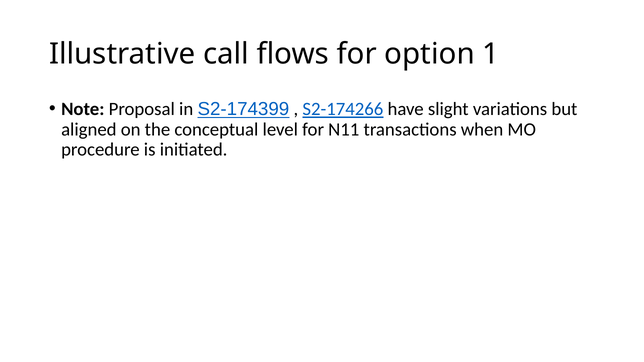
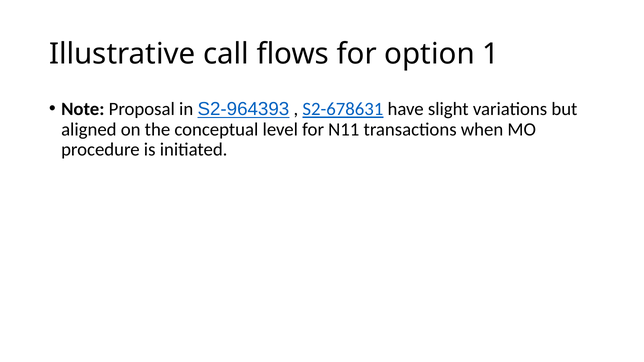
S2-174399: S2-174399 -> S2-964393
S2-174266: S2-174266 -> S2-678631
